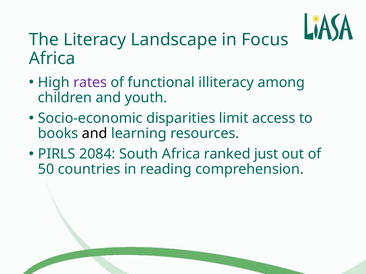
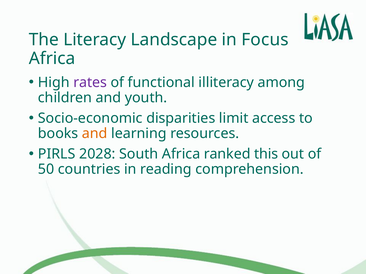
and at (95, 134) colour: black -> orange
2084: 2084 -> 2028
just: just -> this
